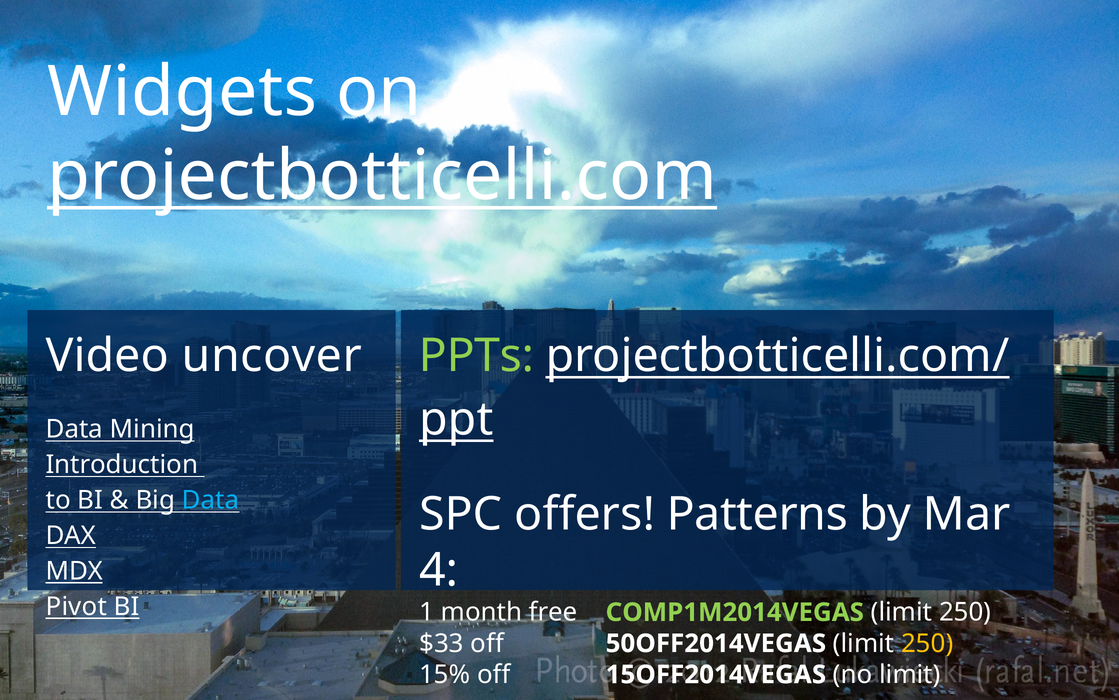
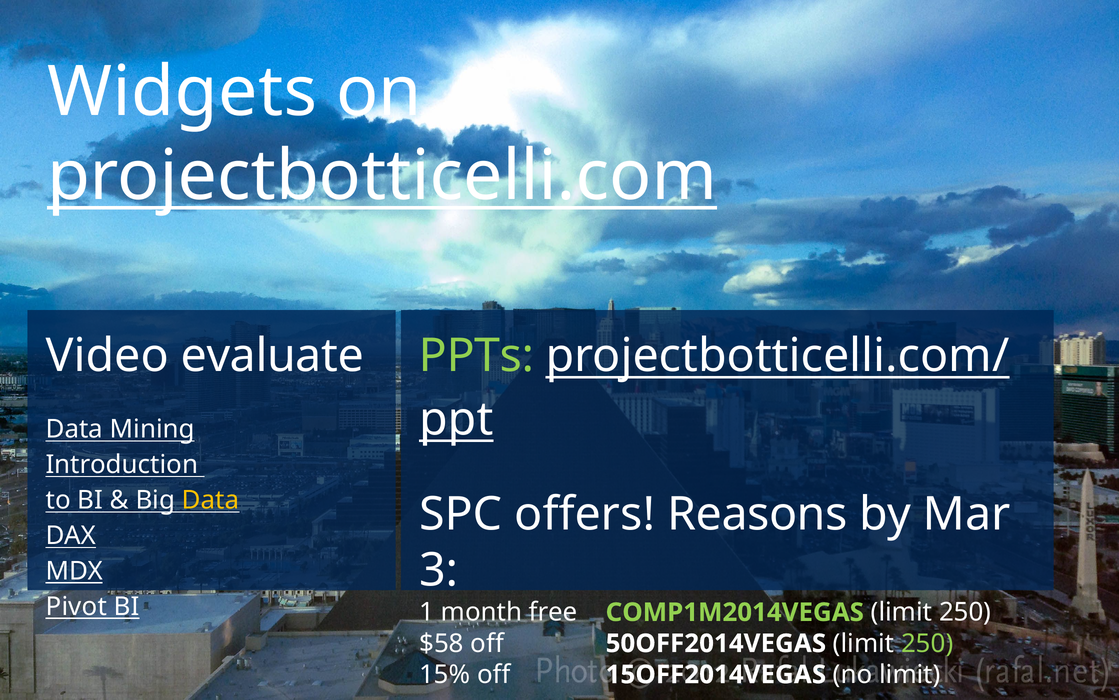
uncover: uncover -> evaluate
Data at (210, 500) colour: light blue -> yellow
Patterns: Patterns -> Reasons
4: 4 -> 3
$33: $33 -> $58
250 at (927, 643) colour: yellow -> light green
